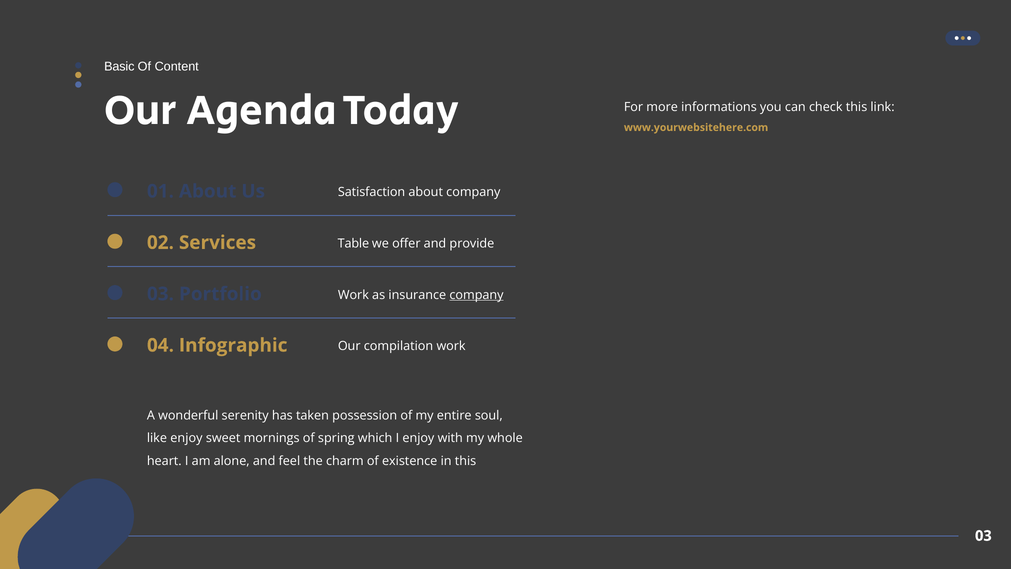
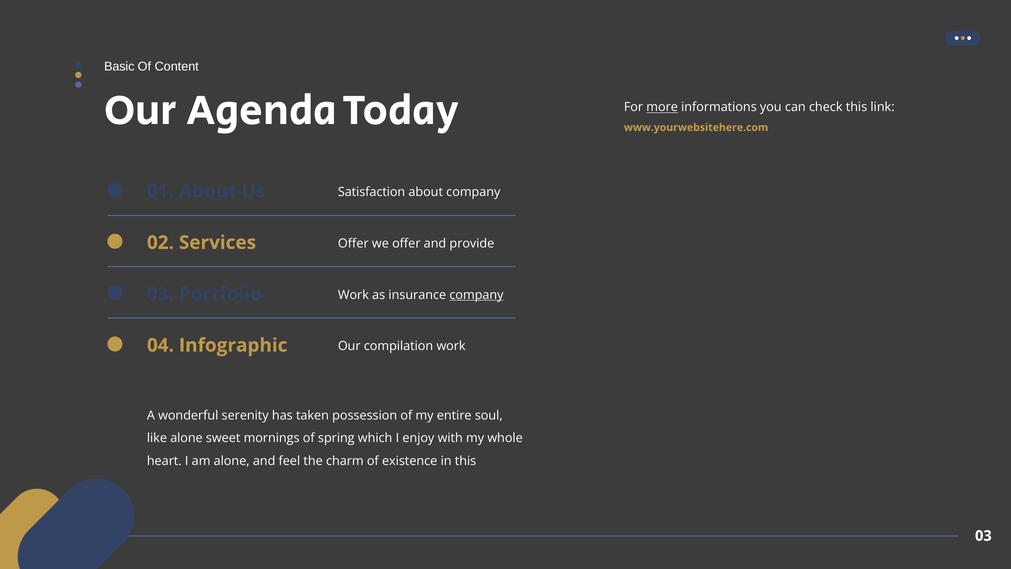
more underline: none -> present
Table at (353, 243): Table -> Offer
like enjoy: enjoy -> alone
